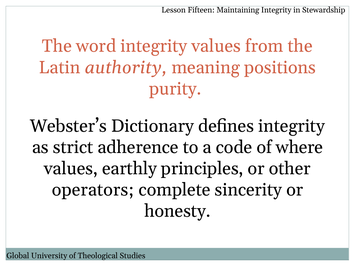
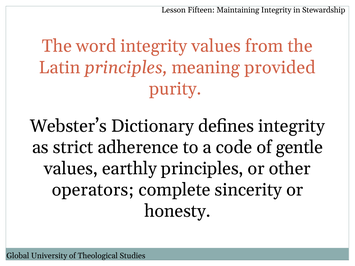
Latin authority: authority -> principles
positions: positions -> provided
where: where -> gentle
